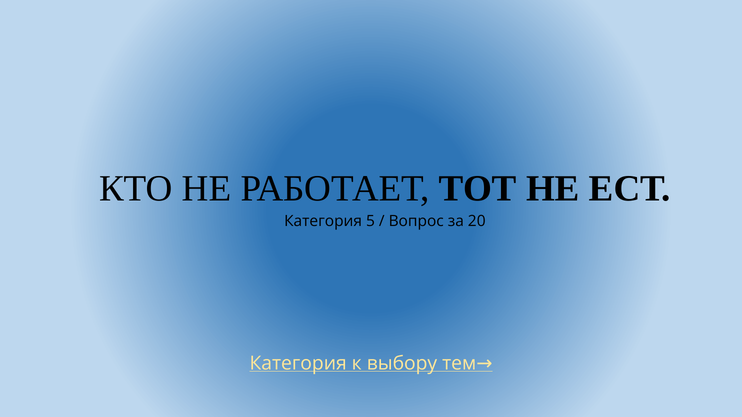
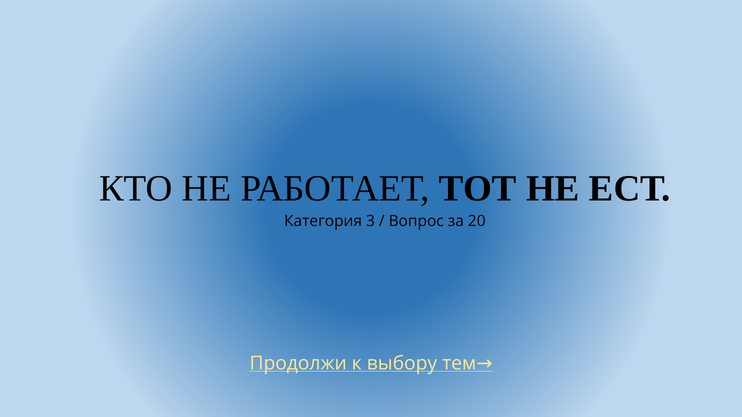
5: 5 -> 3
Категория at (298, 364): Категория -> Продолжи
